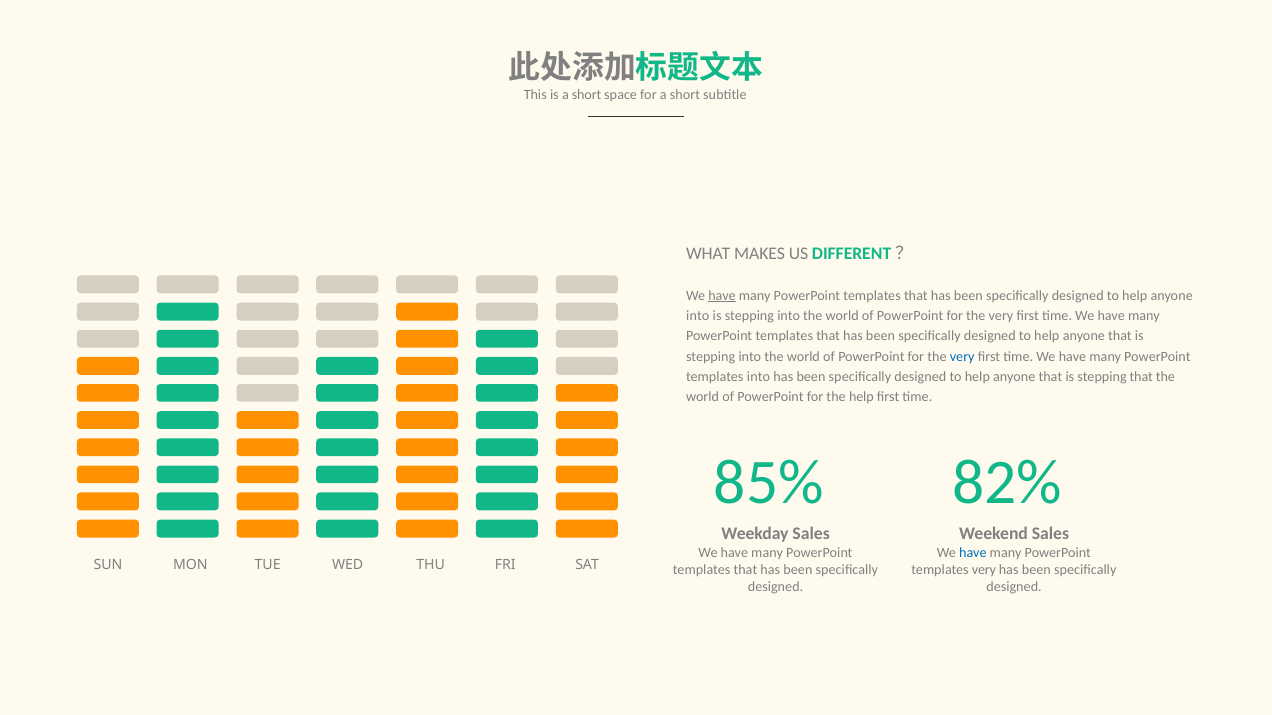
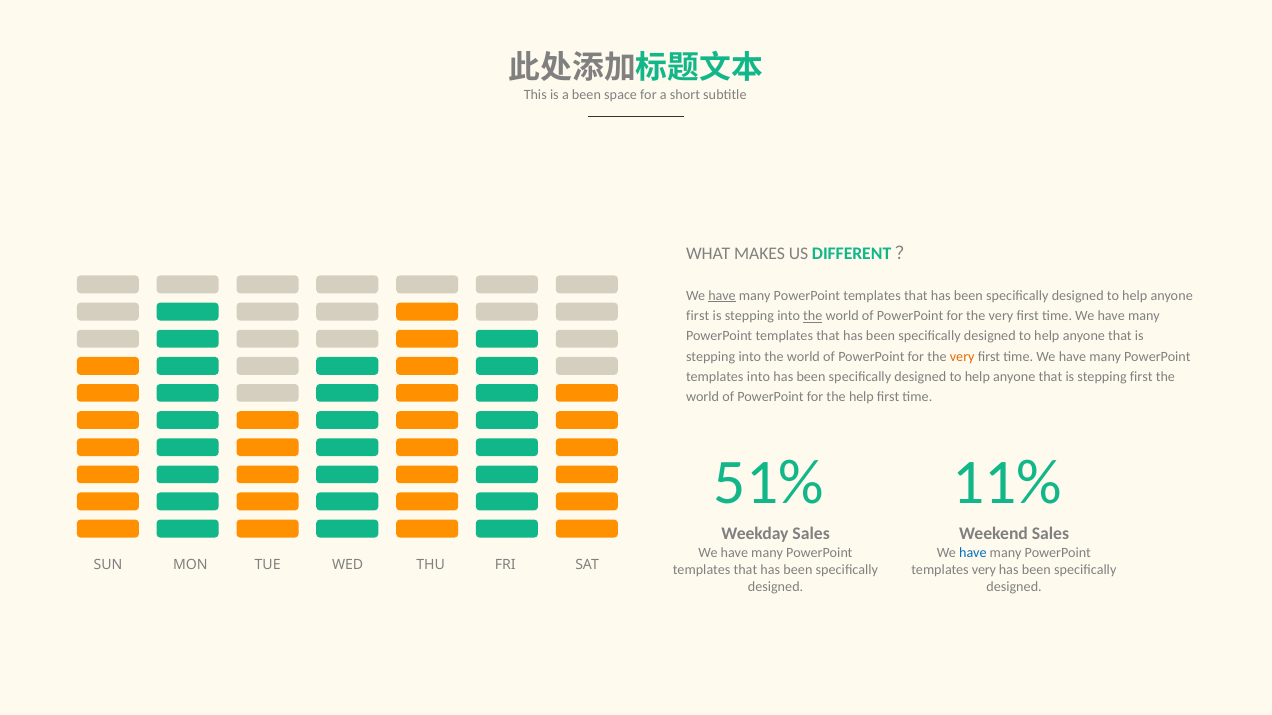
is a short: short -> been
into at (698, 316): into -> first
the at (813, 316) underline: none -> present
very at (962, 357) colour: blue -> orange
stepping that: that -> first
85%: 85% -> 51%
82%: 82% -> 11%
